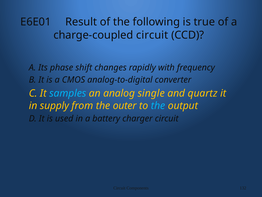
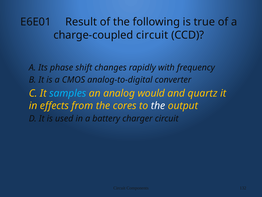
single: single -> would
supply: supply -> effects
outer: outer -> cores
the at (158, 105) colour: light blue -> white
